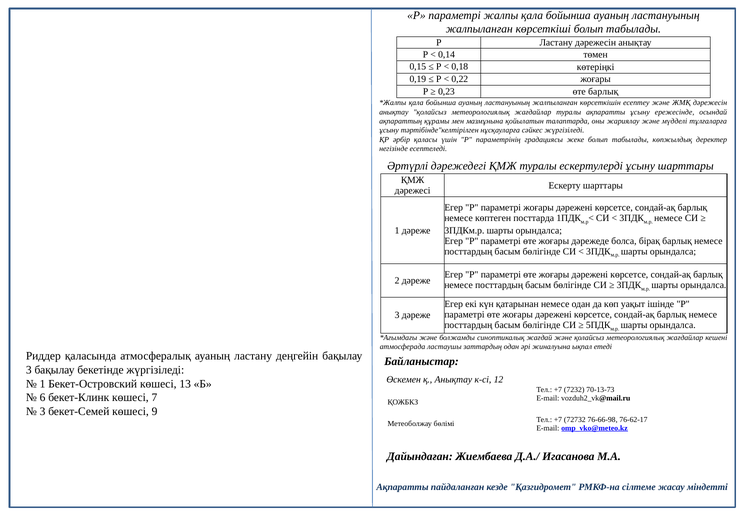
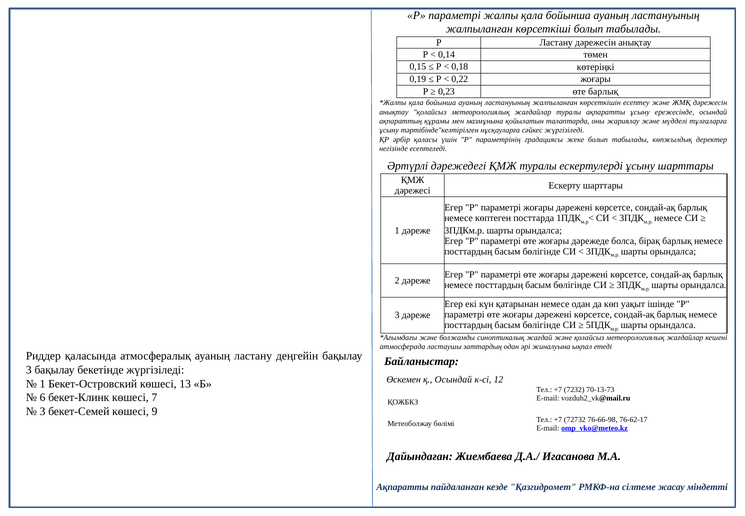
қ Анықтау: Анықтау -> Осындай
